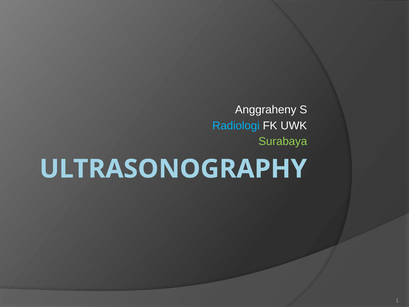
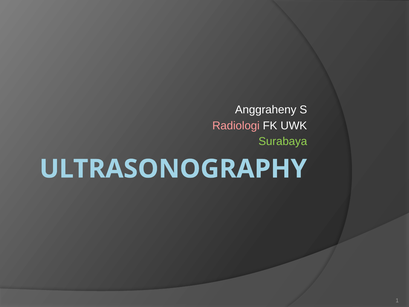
Radiologi colour: light blue -> pink
